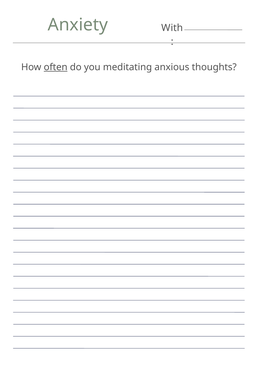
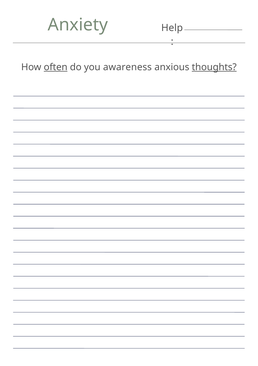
With: With -> Help
meditating: meditating -> awareness
thoughts underline: none -> present
